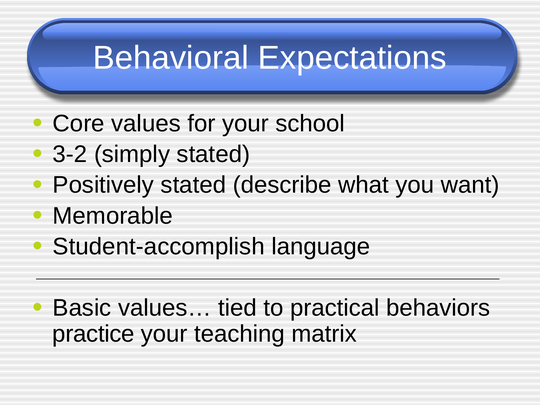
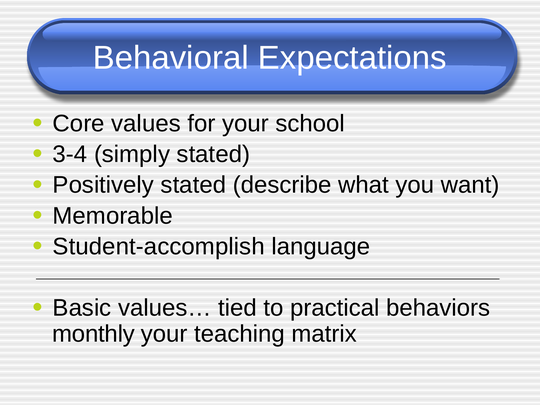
3-2: 3-2 -> 3-4
practice: practice -> monthly
